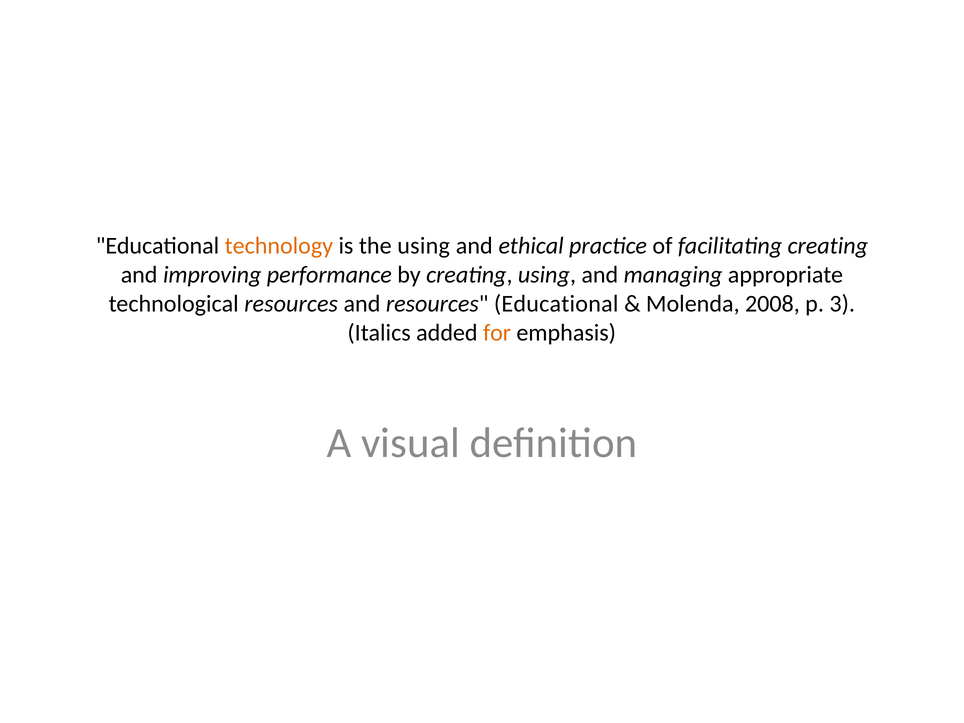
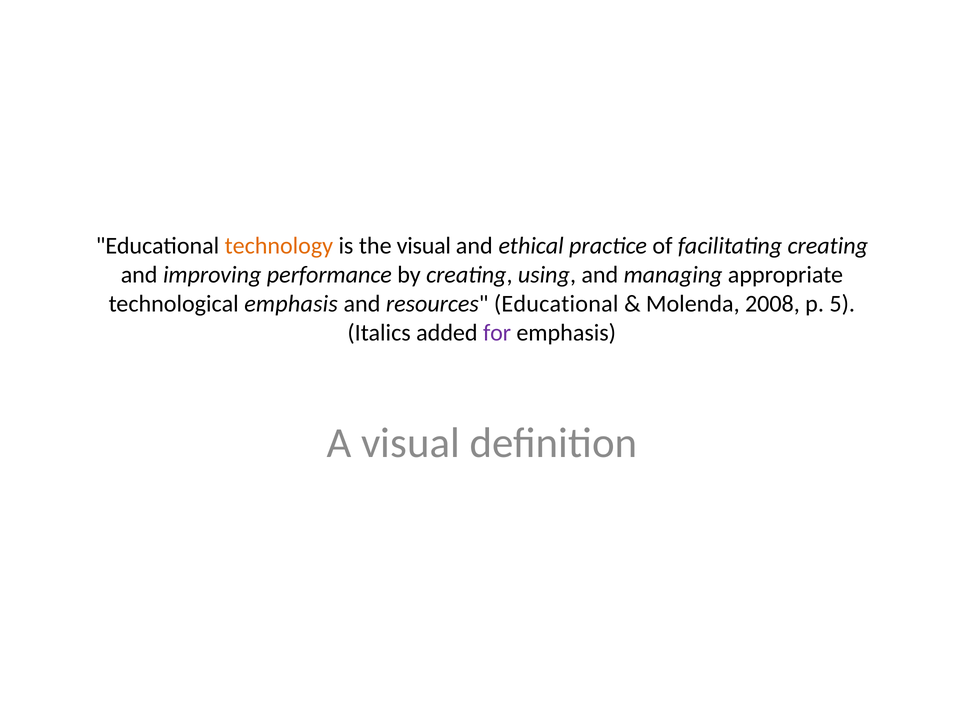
the using: using -> visual
technological resources: resources -> emphasis
3: 3 -> 5
for colour: orange -> purple
